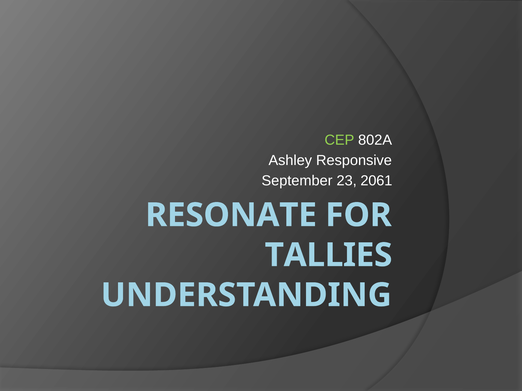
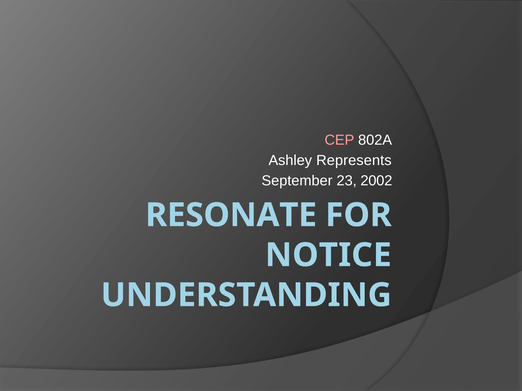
CEP colour: light green -> pink
Responsive: Responsive -> Represents
2061: 2061 -> 2002
TALLIES: TALLIES -> NOTICE
